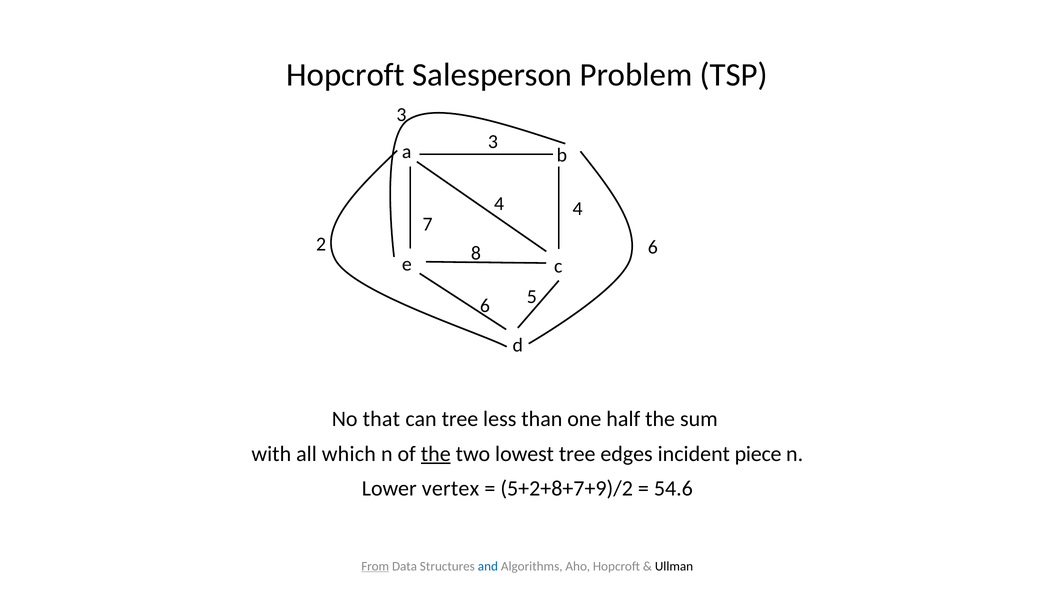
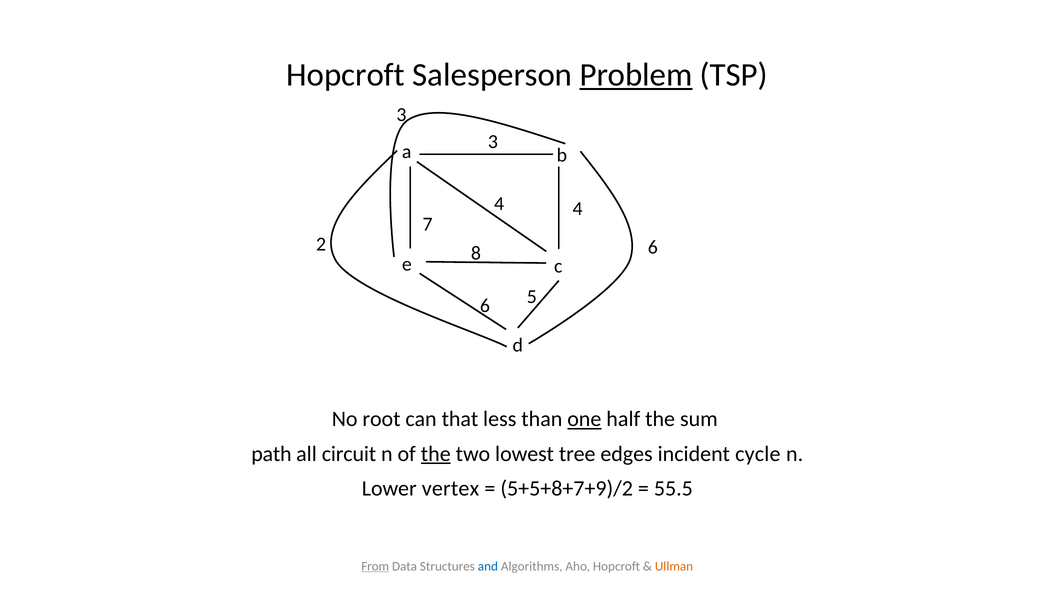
Problem underline: none -> present
that: that -> root
can tree: tree -> that
one underline: none -> present
with: with -> path
which: which -> circuit
piece: piece -> cycle
5+2+8+7+9)/2: 5+2+8+7+9)/2 -> 5+5+8+7+9)/2
54.6: 54.6 -> 55.5
Ullman colour: black -> orange
